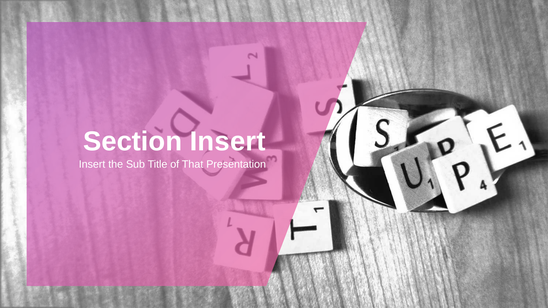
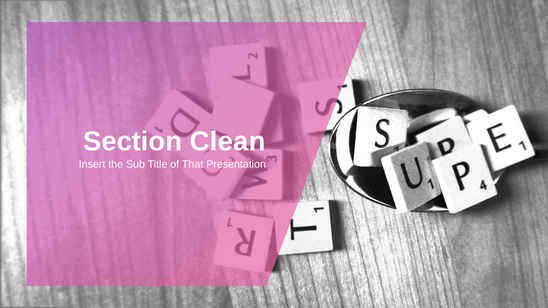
Section Insert: Insert -> Clean
